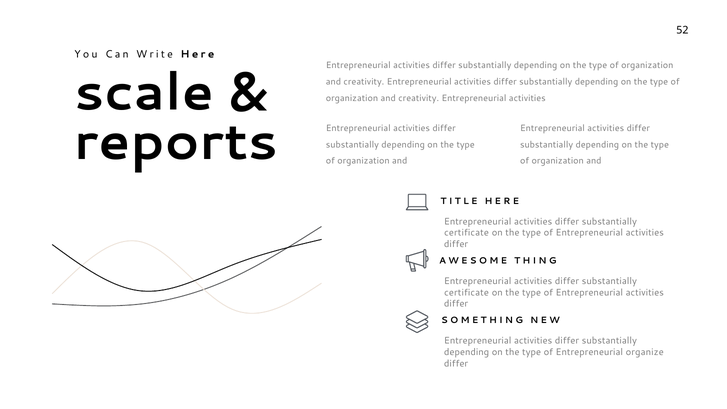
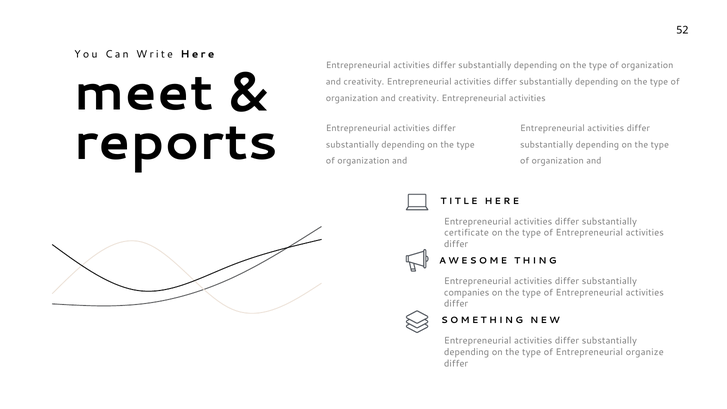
scale: scale -> meet
certificate at (467, 292): certificate -> companies
